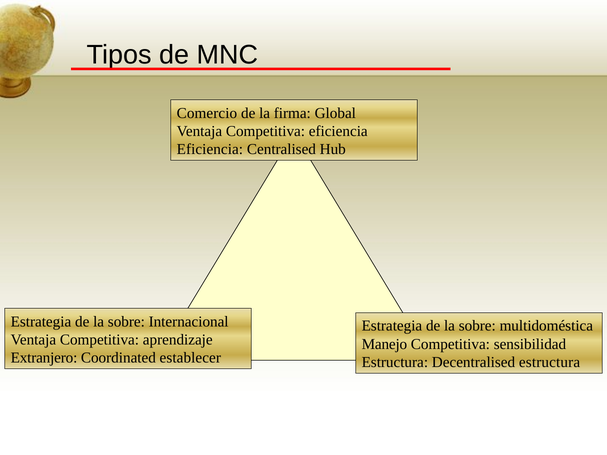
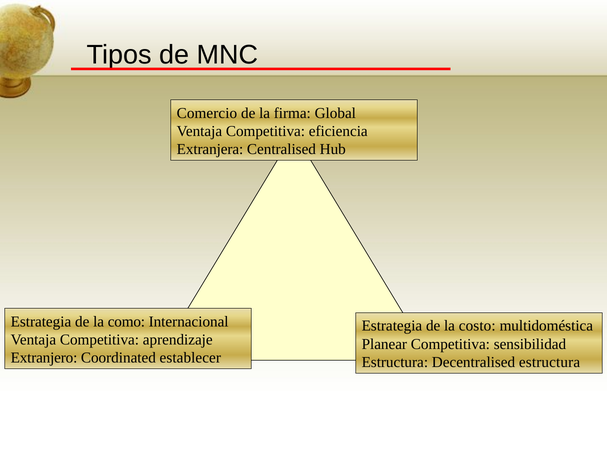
Eficiencia at (210, 149): Eficiencia -> Extranjera
sobre at (126, 322): sobre -> como
sobre at (477, 326): sobre -> costo
Manejo: Manejo -> Planear
